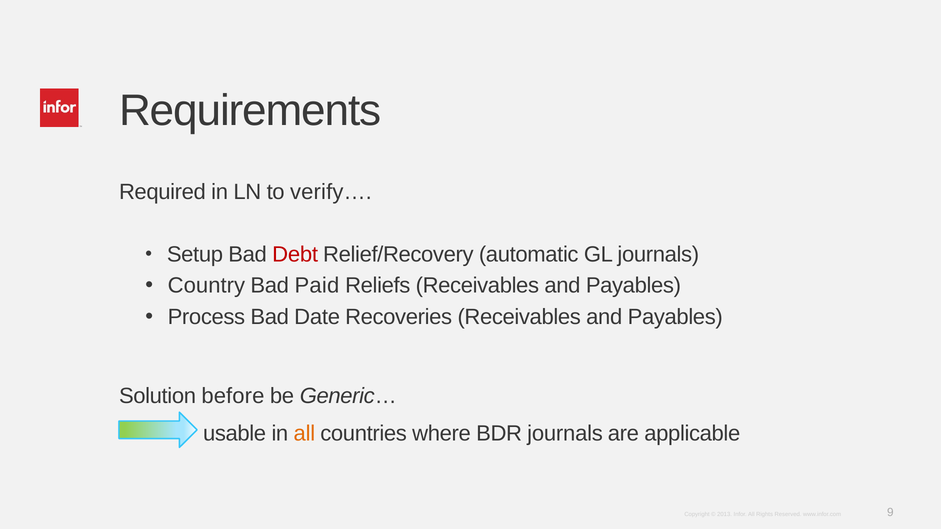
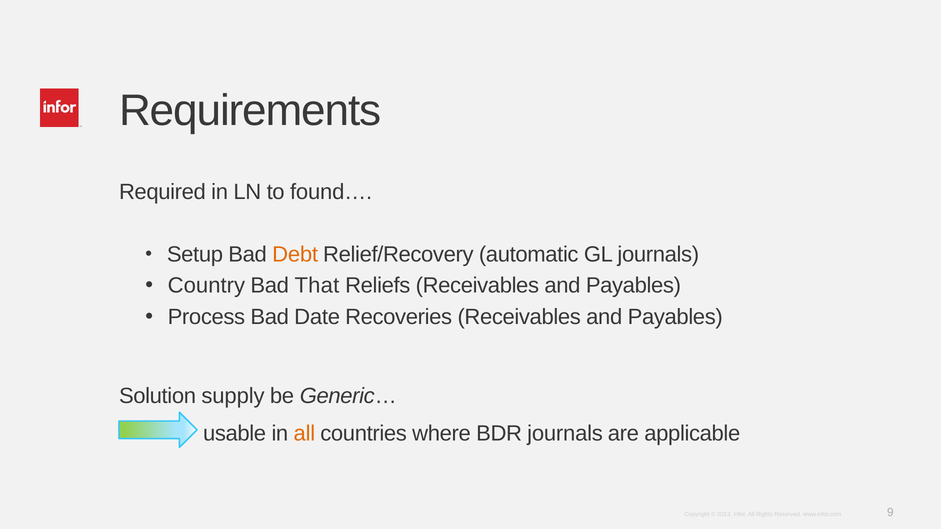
verify…: verify… -> found…
Debt colour: red -> orange
Paid: Paid -> That
before: before -> supply
